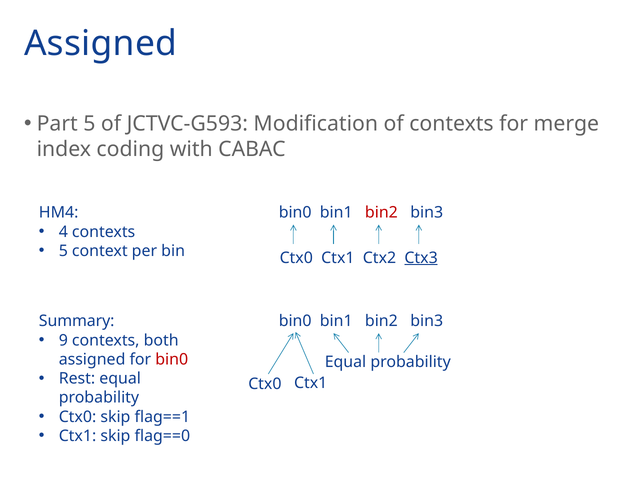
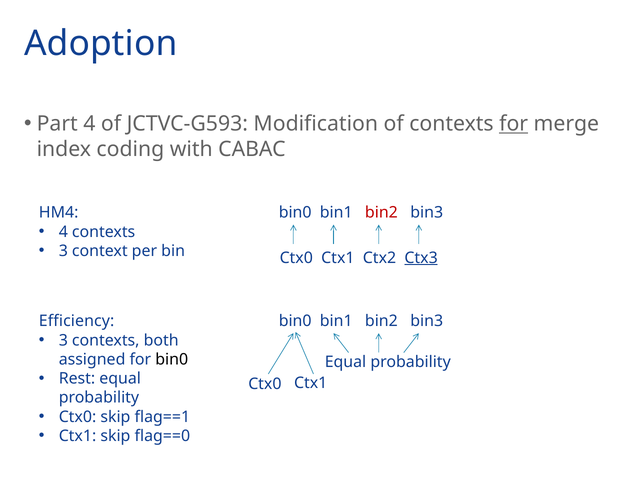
Assigned at (101, 44): Assigned -> Adoption
Part 5: 5 -> 4
for at (514, 124) underline: none -> present
5 at (63, 251): 5 -> 3
Summary: Summary -> Efficiency
9 at (63, 340): 9 -> 3
bin0 at (172, 359) colour: red -> black
